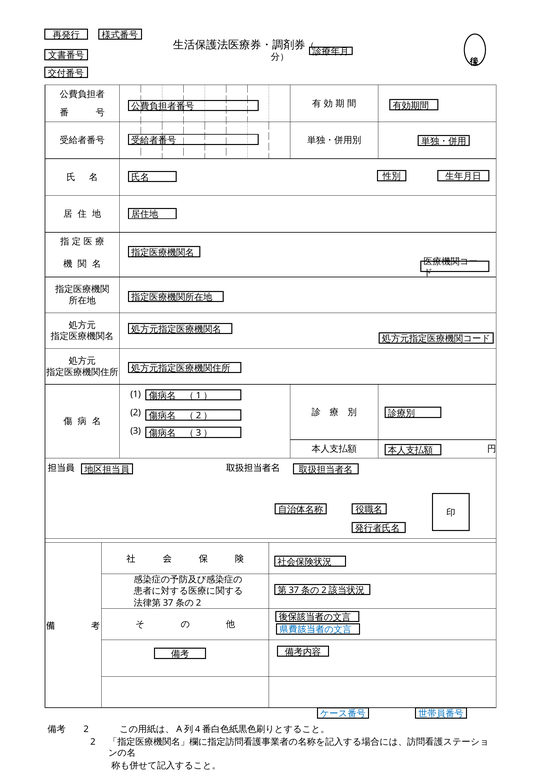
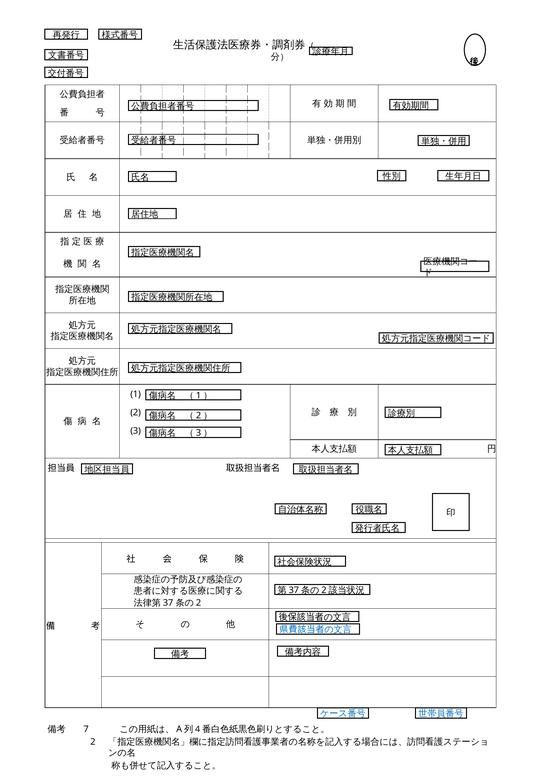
2 at (86, 729): 2 -> 7
